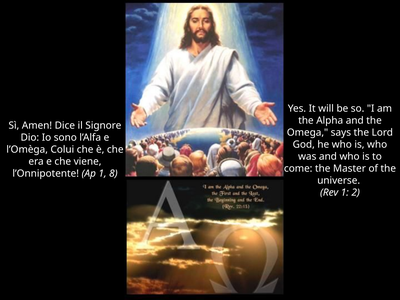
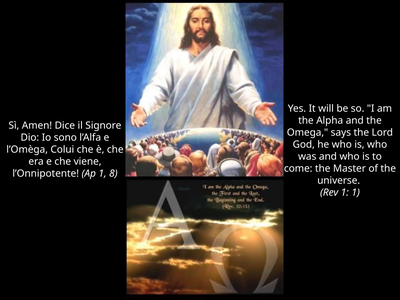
1 2: 2 -> 1
